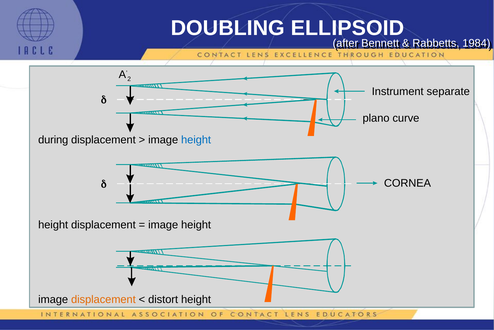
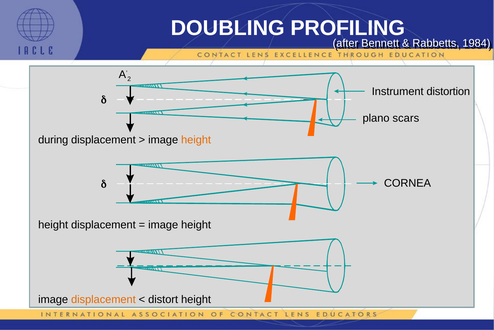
ELLIPSOID: ELLIPSOID -> PROFILING
separate: separate -> distortion
curve: curve -> scars
height at (196, 140) colour: blue -> orange
